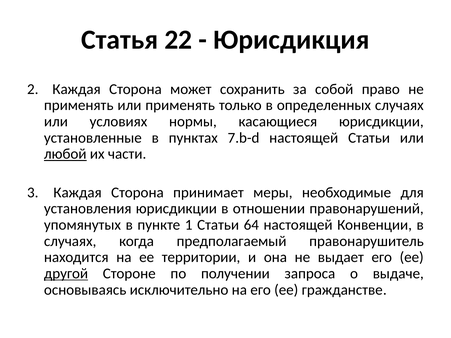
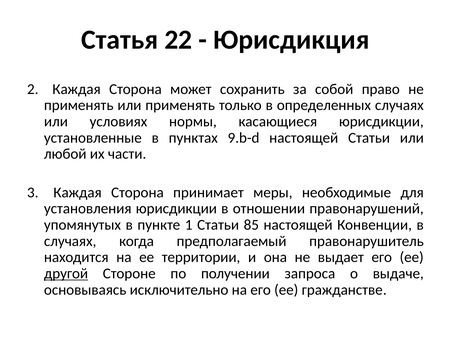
7.b-d: 7.b-d -> 9.b-d
любой underline: present -> none
64: 64 -> 85
